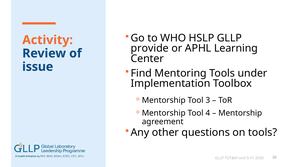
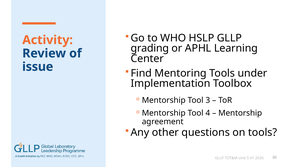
provide: provide -> grading
